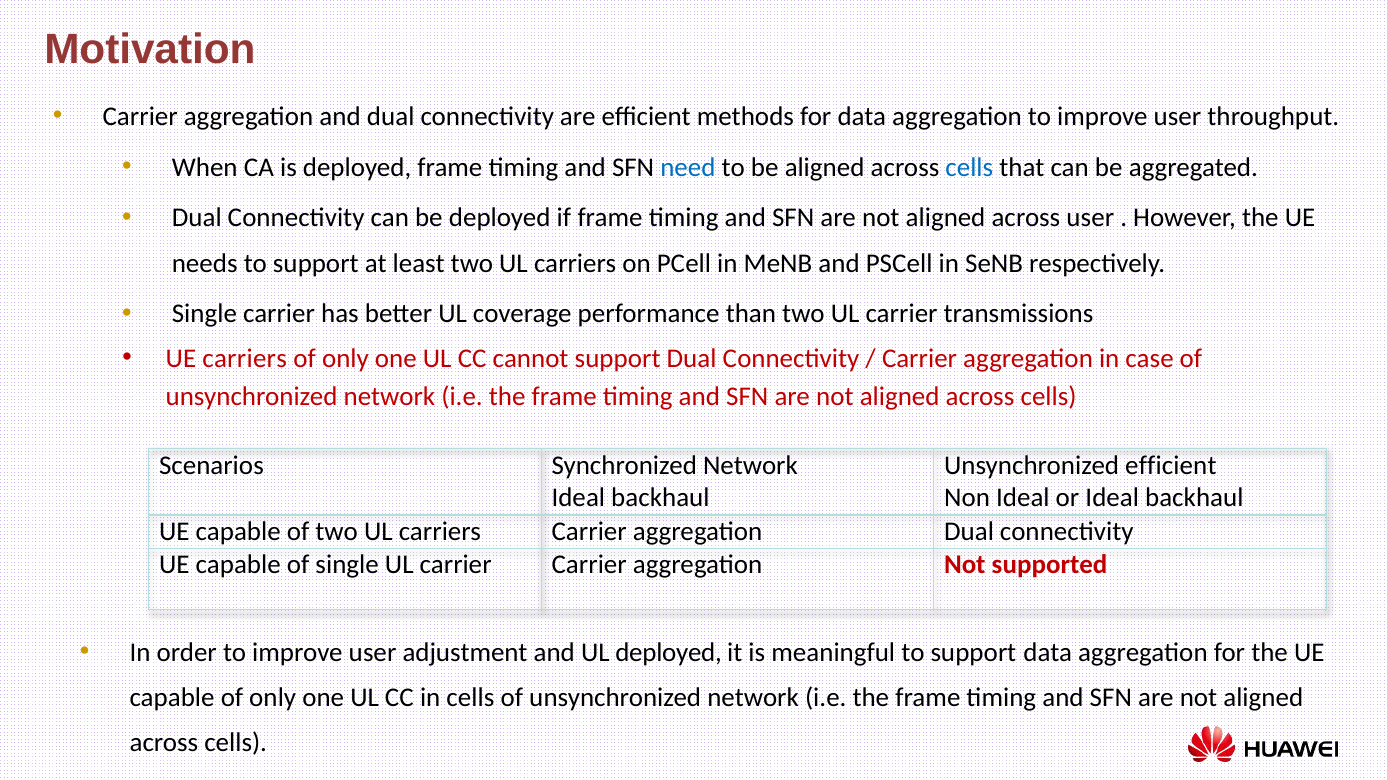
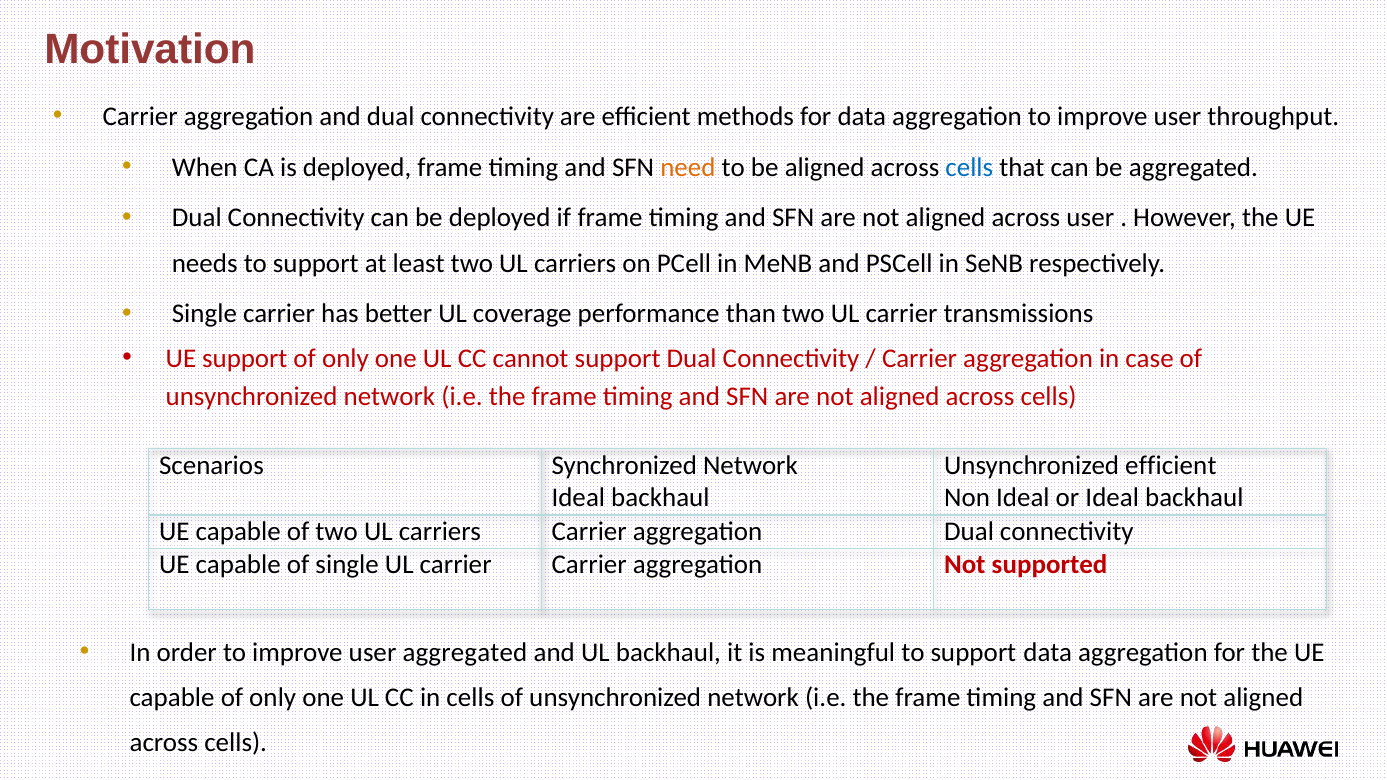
need colour: blue -> orange
UE carriers: carriers -> support
user adjustment: adjustment -> aggregated
UL deployed: deployed -> backhaul
